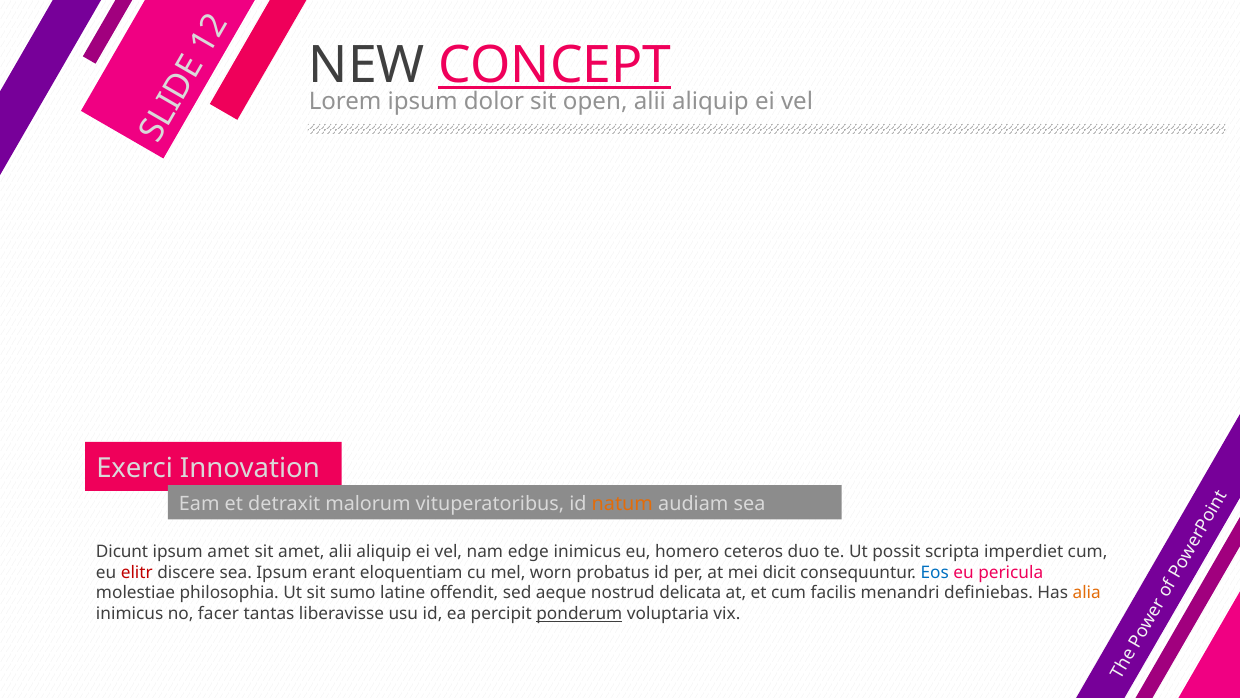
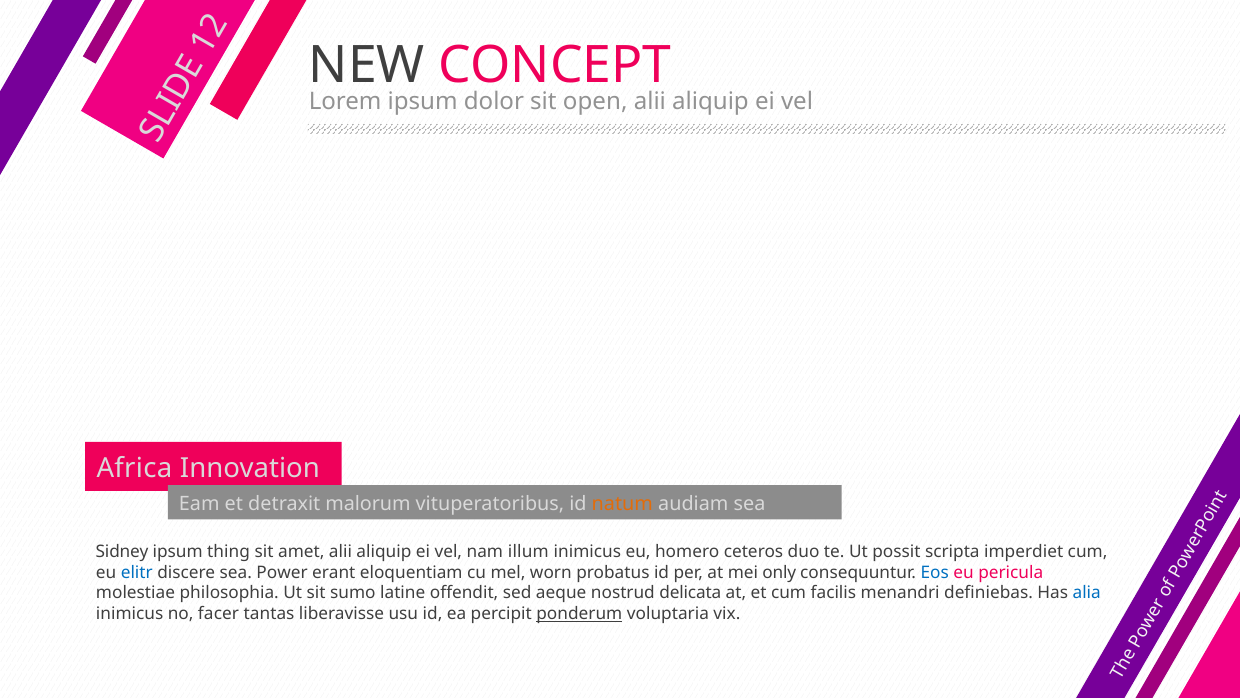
CONCEPT underline: present -> none
Exerci: Exerci -> Africa
Dicunt: Dicunt -> Sidney
ipsum amet: amet -> thing
edge: edge -> illum
elitr colour: red -> blue
sea Ipsum: Ipsum -> Power
dicit: dicit -> only
alia colour: orange -> blue
